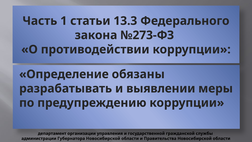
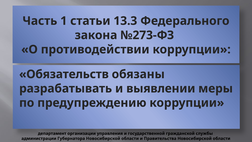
Определение: Определение -> Обязательств
